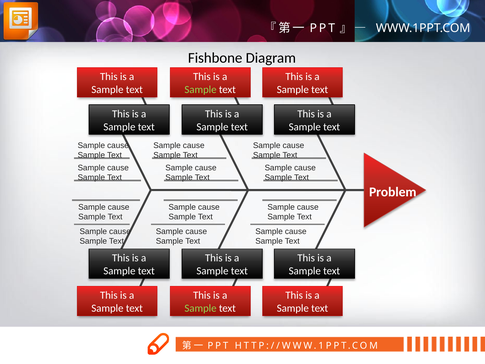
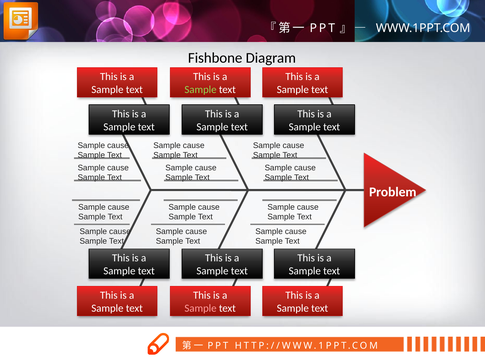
Sample at (200, 308) colour: light green -> pink
